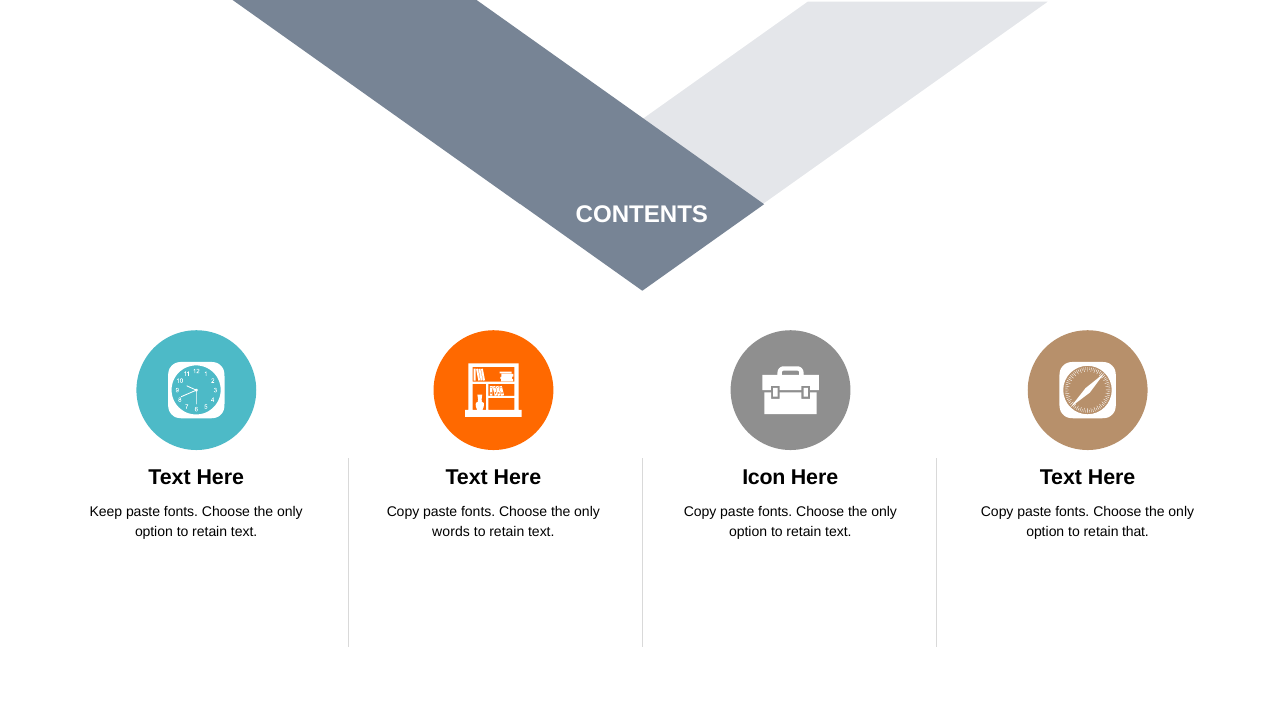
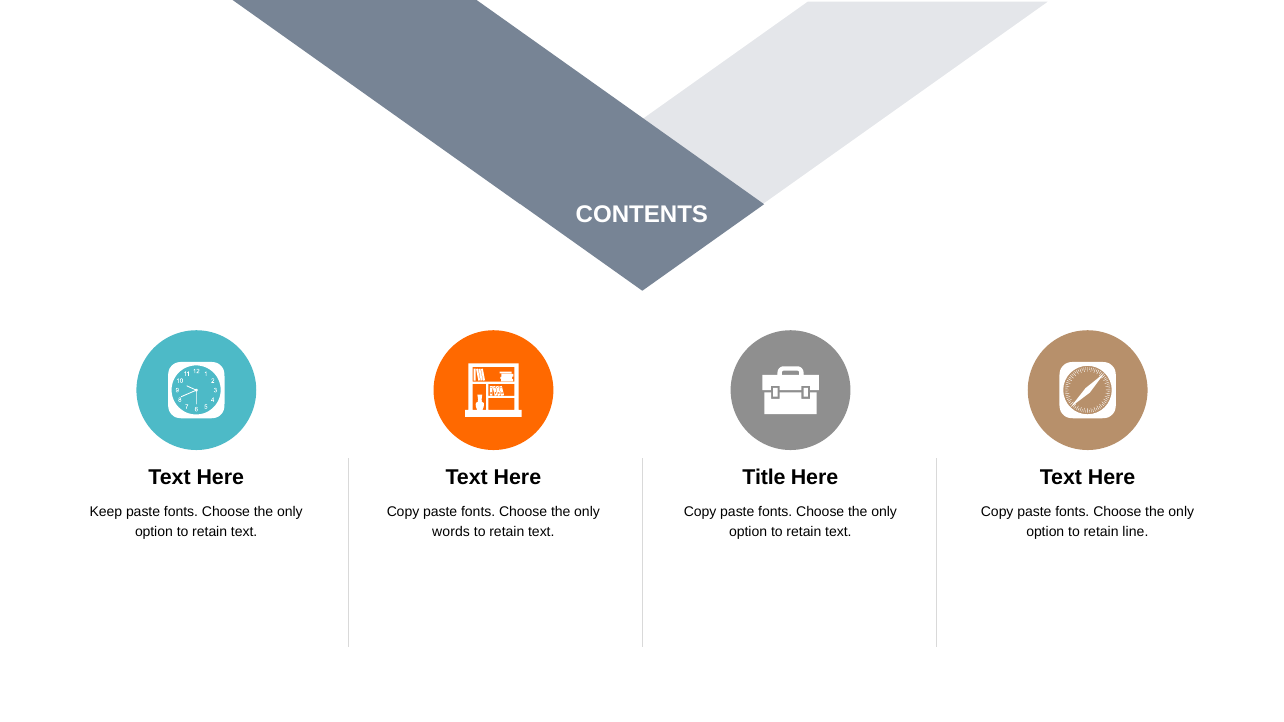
Icon: Icon -> Title
that: that -> line
